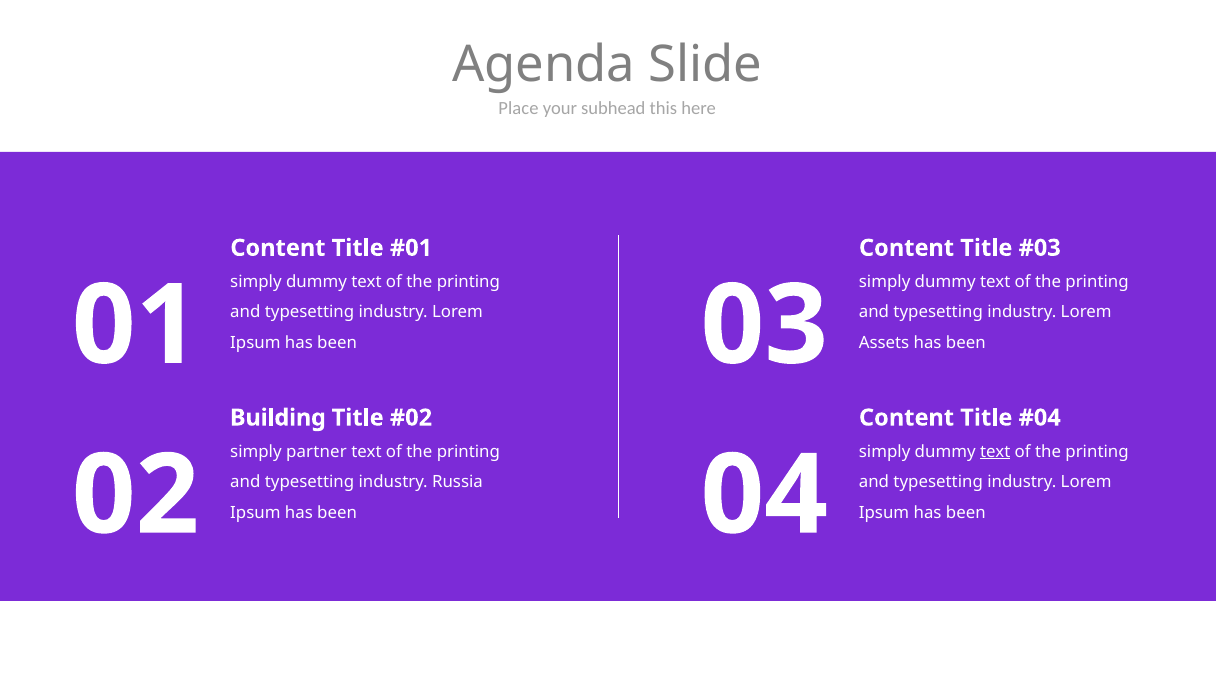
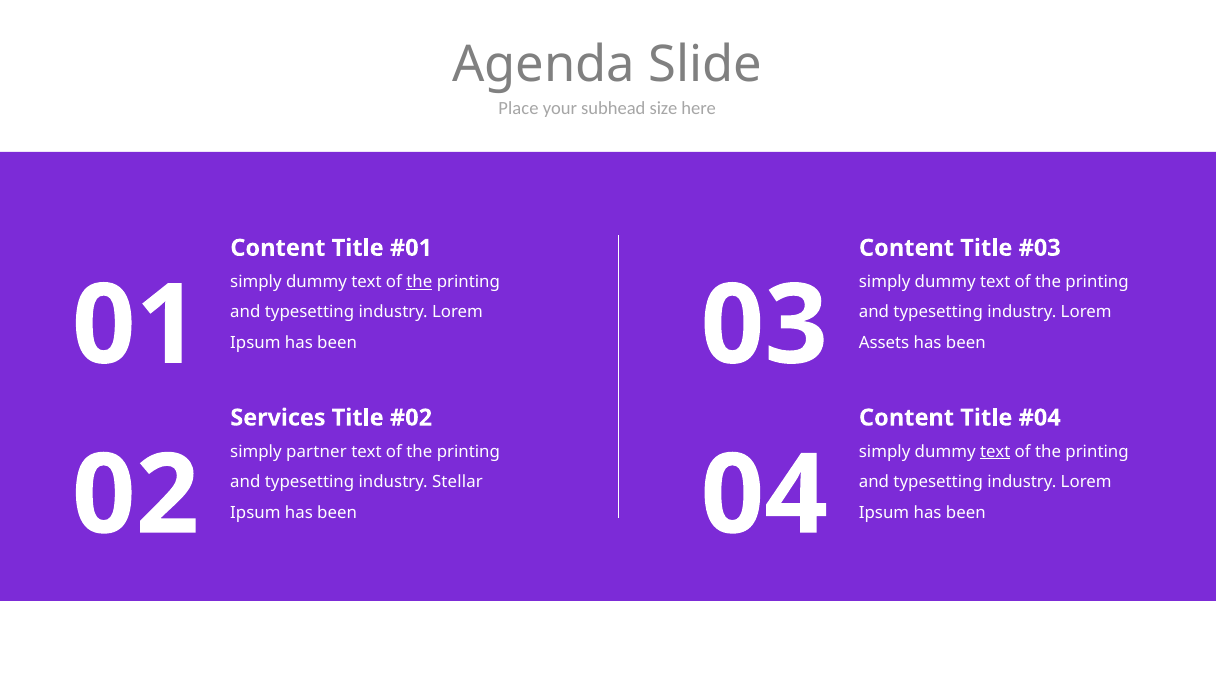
this: this -> size
the at (419, 282) underline: none -> present
Building: Building -> Services
Russia: Russia -> Stellar
